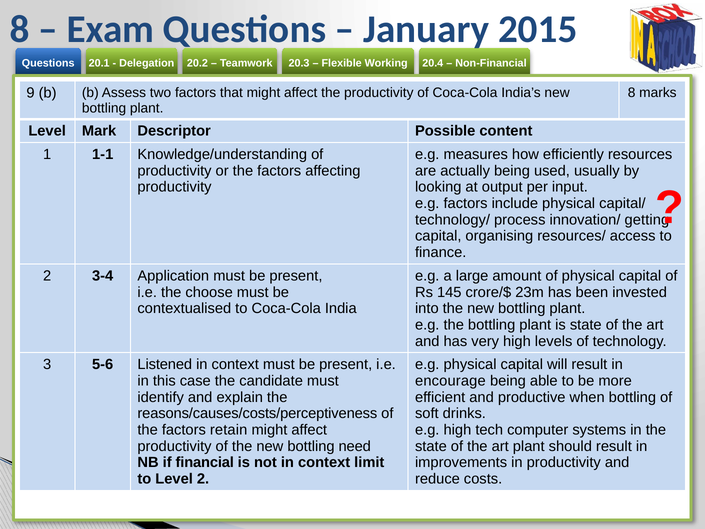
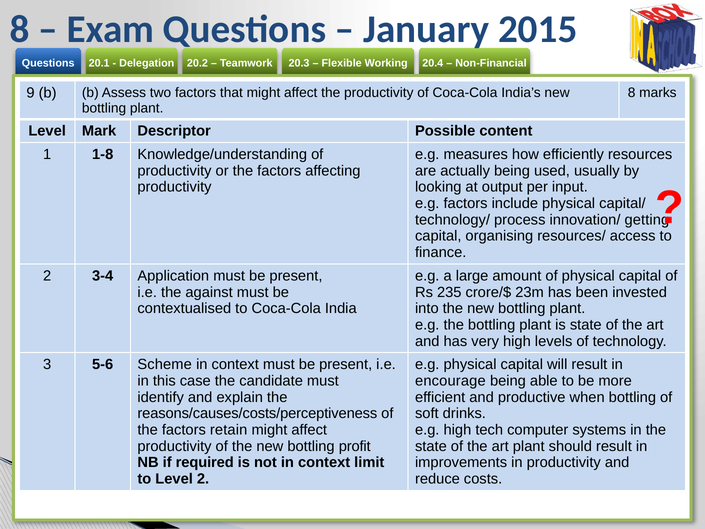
1-1: 1-1 -> 1-8
choose: choose -> against
145: 145 -> 235
Listened: Listened -> Scheme
need: need -> profit
financial: financial -> required
